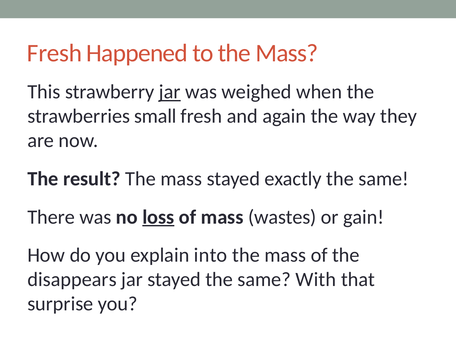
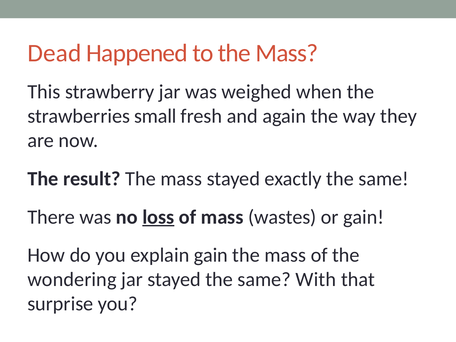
Fresh at (55, 53): Fresh -> Dead
jar at (170, 92) underline: present -> none
explain into: into -> gain
disappears: disappears -> wondering
